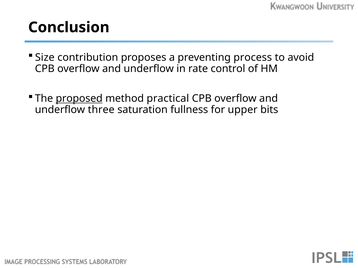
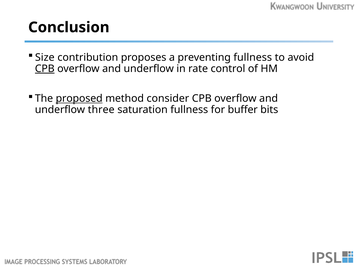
preventing process: process -> fullness
CPB at (45, 69) underline: none -> present
practical: practical -> consider
upper: upper -> buffer
